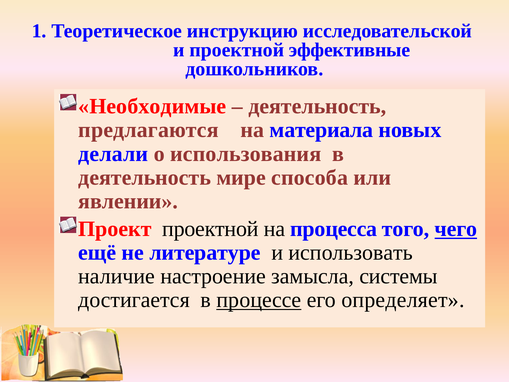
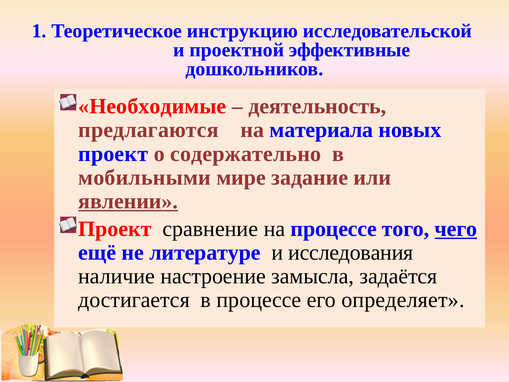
делали at (113, 154): делали -> проект
использования: использования -> содержательно
деятельность at (145, 177): деятельность -> мобильными
способа: способа -> задание
явлении underline: none -> present
Проект проектной: проектной -> сравнение
на процесса: процесса -> процессе
использовать: использовать -> исследования
системы: системы -> задаётся
процессе at (259, 300) underline: present -> none
